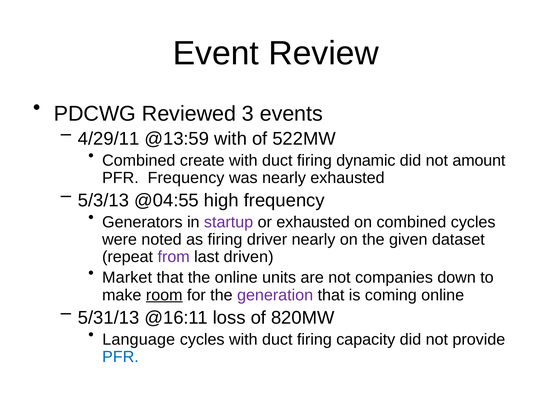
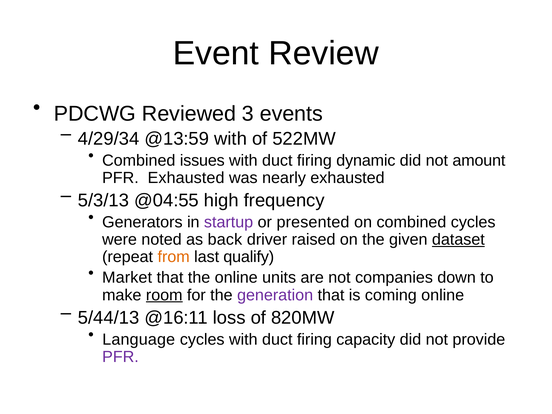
4/29/11: 4/29/11 -> 4/29/34
create: create -> issues
PFR Frequency: Frequency -> Exhausted
or exhausted: exhausted -> presented
as firing: firing -> back
driver nearly: nearly -> raised
dataset underline: none -> present
from colour: purple -> orange
driven: driven -> qualify
5/31/13: 5/31/13 -> 5/44/13
PFR at (120, 357) colour: blue -> purple
